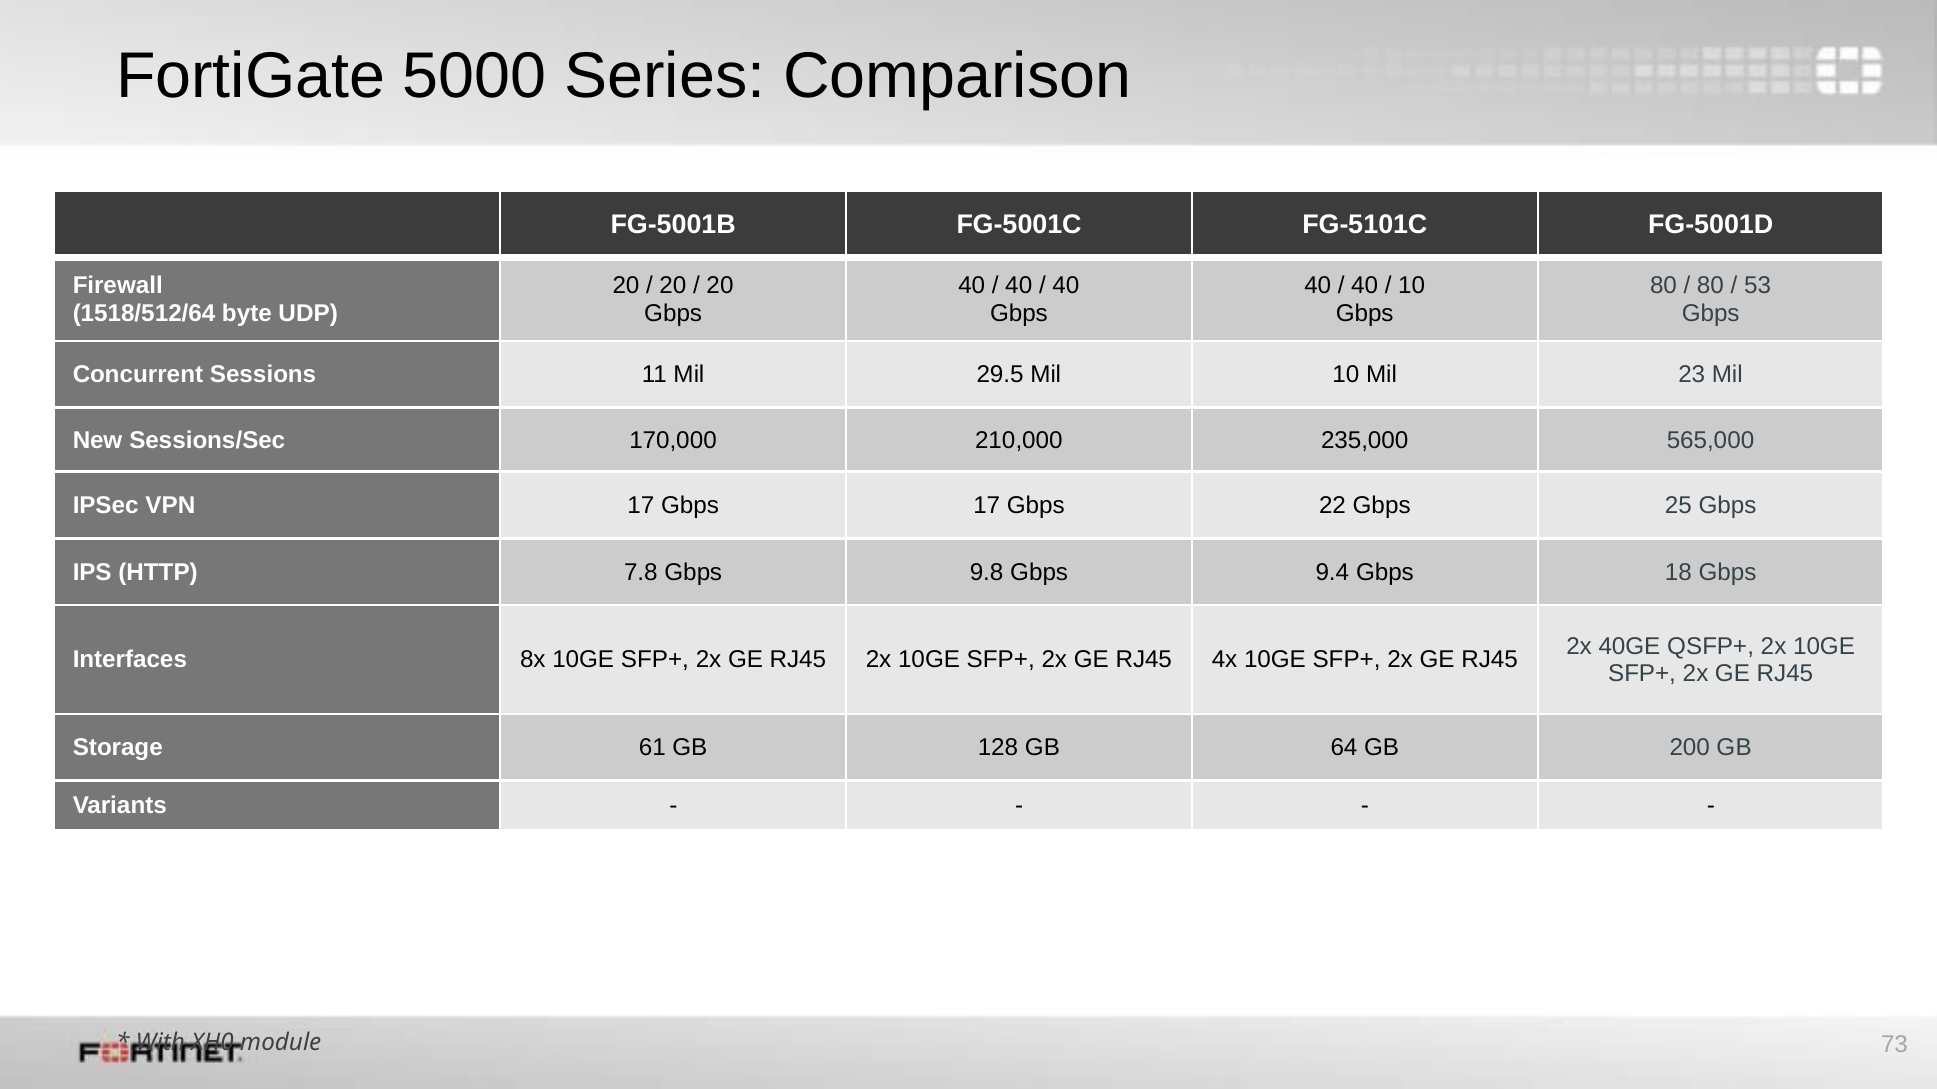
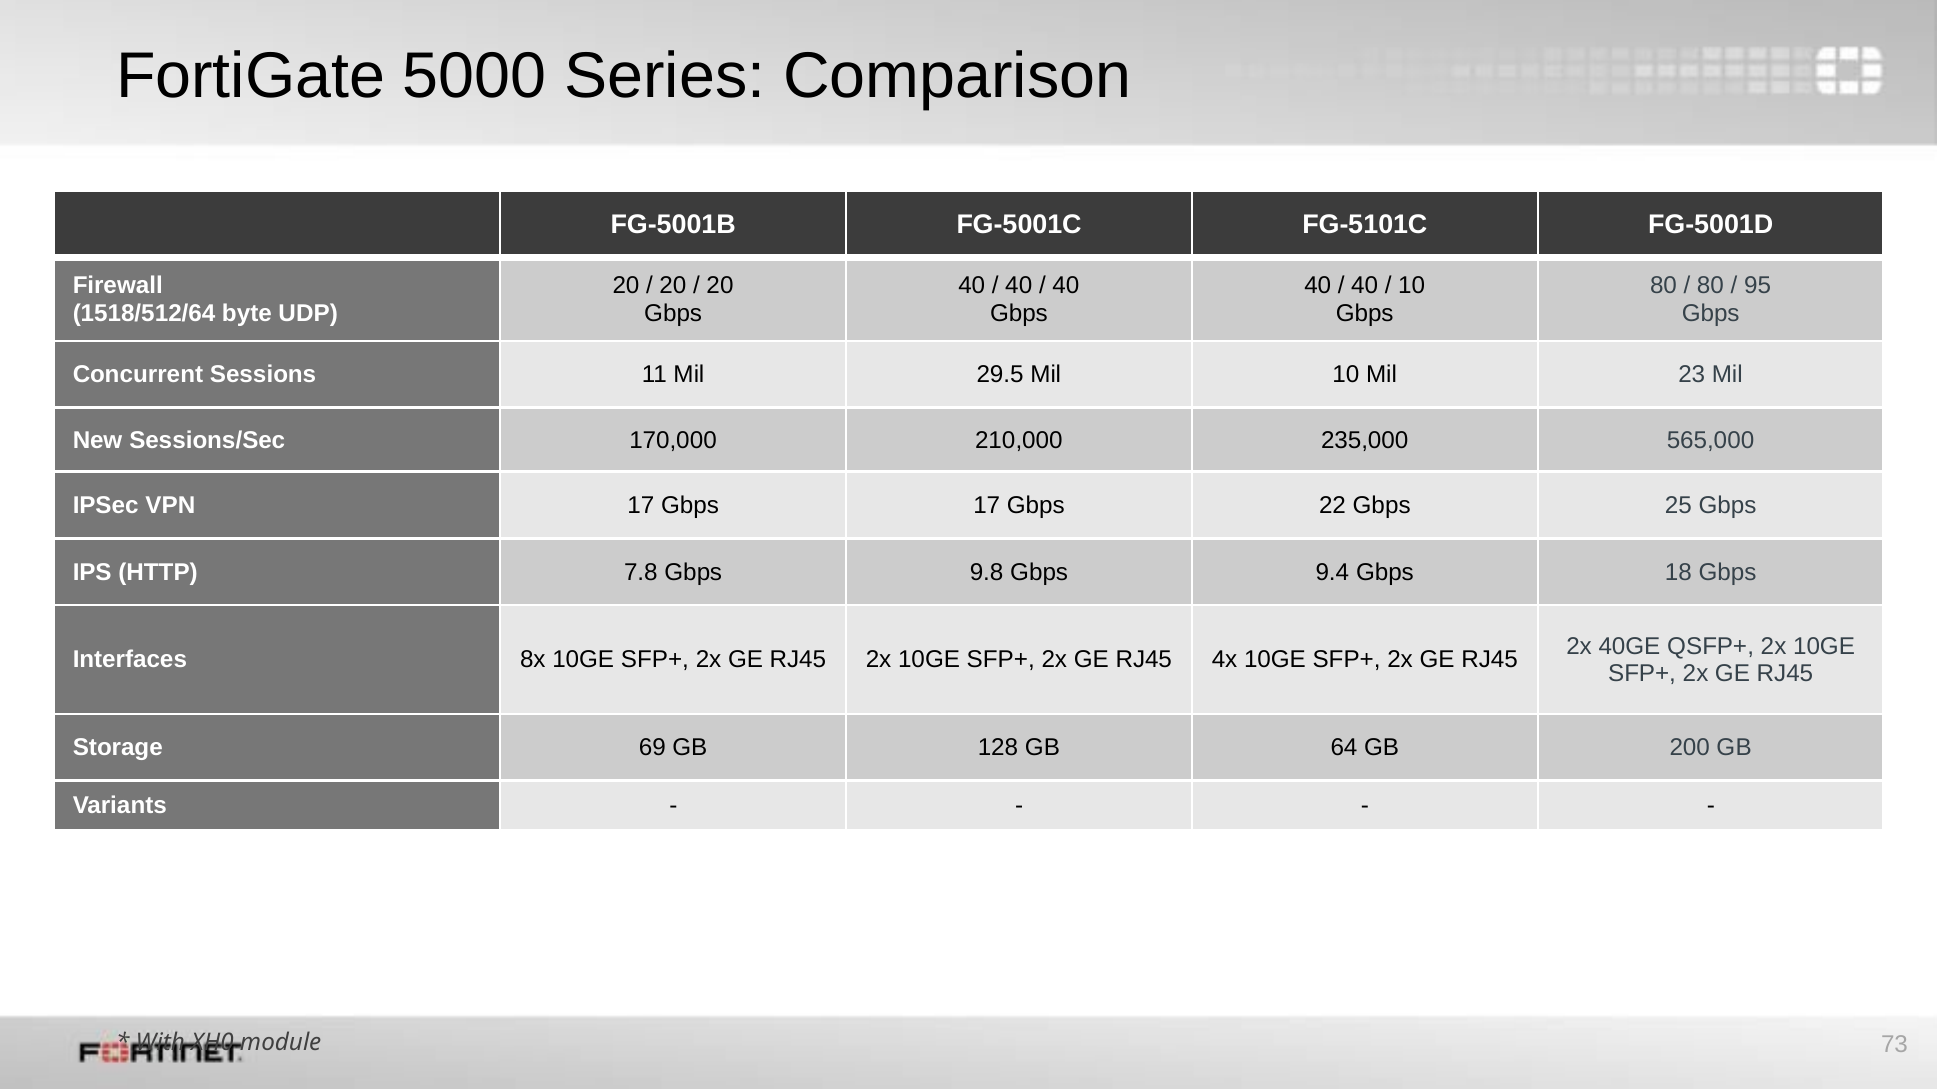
53: 53 -> 95
61: 61 -> 69
